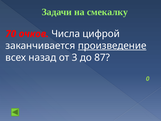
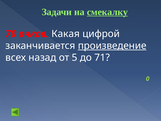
смекалку underline: none -> present
Числа: Числа -> Какая
3: 3 -> 5
87: 87 -> 71
